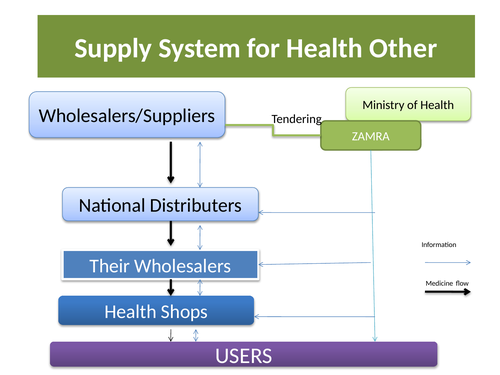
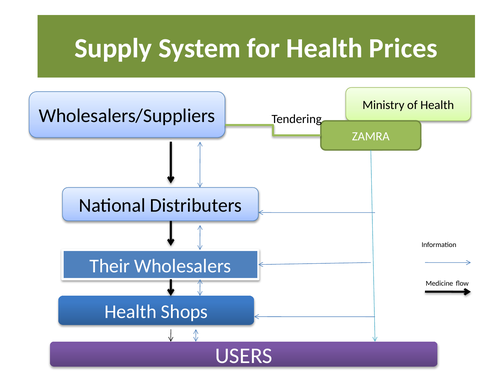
Other: Other -> Prices
